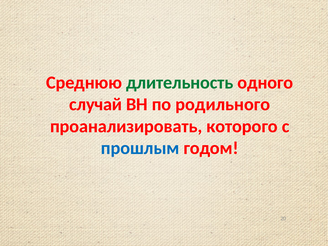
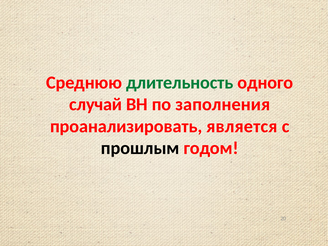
родильного: родильного -> заполнения
которого: которого -> является
прошлым colour: blue -> black
